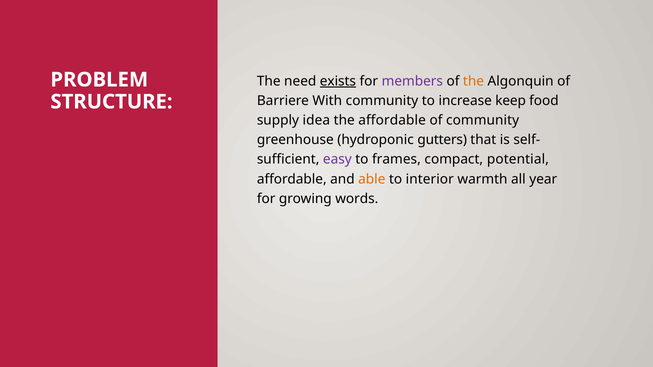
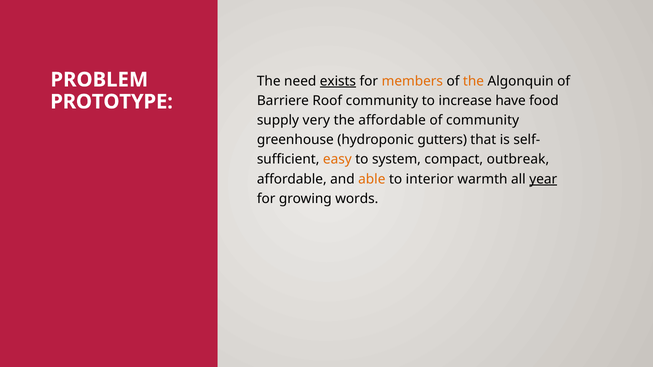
members colour: purple -> orange
With: With -> Roof
keep: keep -> have
STRUCTURE: STRUCTURE -> PROTOTYPE
idea: idea -> very
easy colour: purple -> orange
frames: frames -> system
potential: potential -> outbreak
year underline: none -> present
